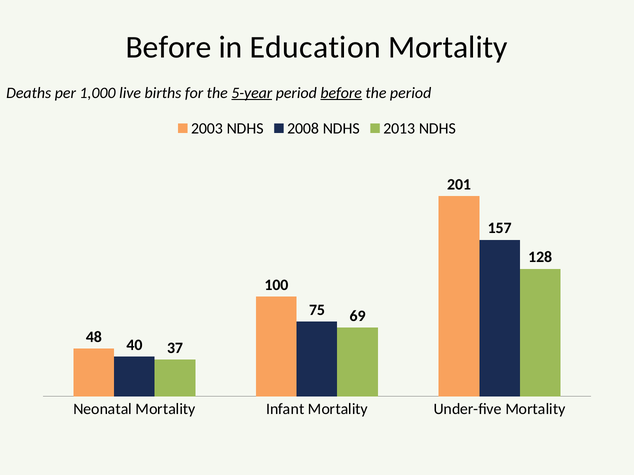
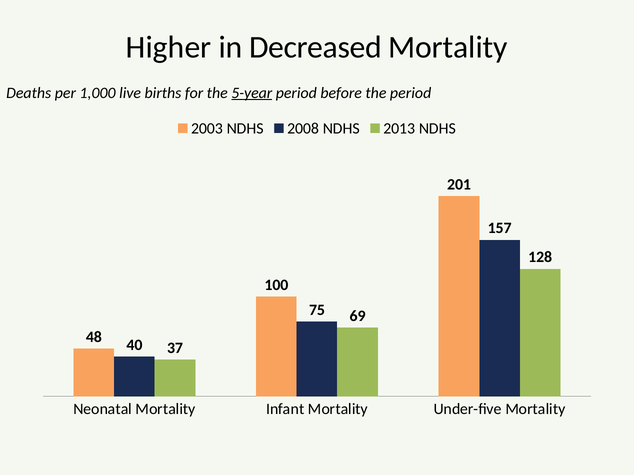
Before at (169, 47): Before -> Higher
Education: Education -> Decreased
before at (341, 93) underline: present -> none
